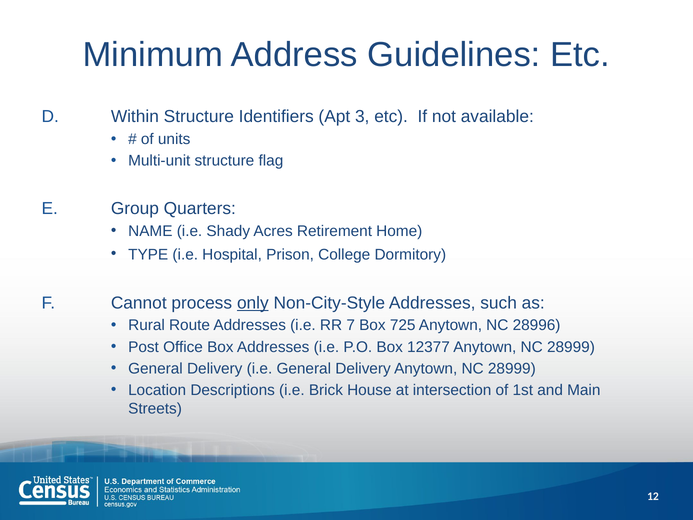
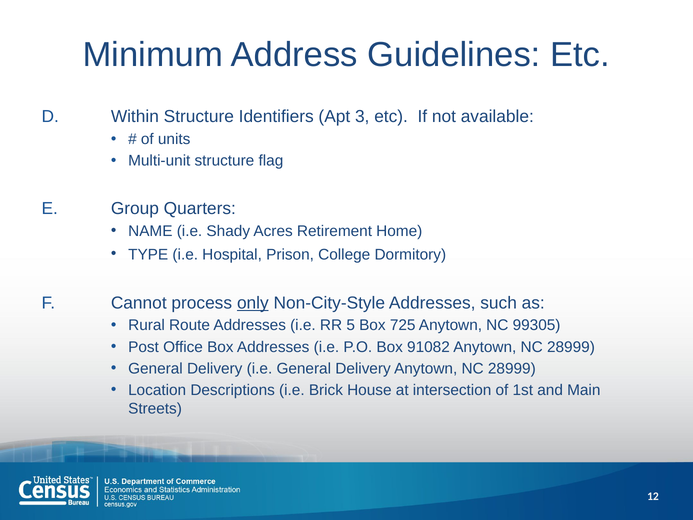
7: 7 -> 5
28996: 28996 -> 99305
12377: 12377 -> 91082
